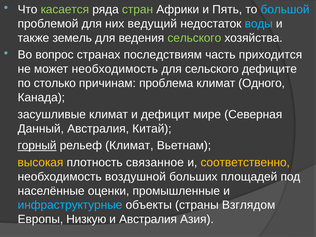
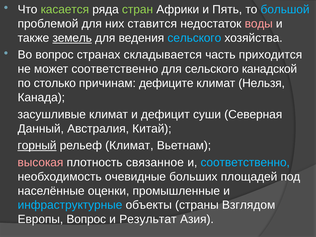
ведущий: ведущий -> ставится
воды colour: light blue -> pink
земель underline: none -> present
сельского at (194, 38) colour: light green -> light blue
последствиям: последствиям -> складывается
может необходимость: необходимость -> соответственно
дефиците: дефиците -> канадской
проблема: проблема -> дефиците
Одного: Одного -> Нельзя
мире: мире -> суши
высокая colour: yellow -> pink
соответственно at (245, 162) colour: yellow -> light blue
воздушной: воздушной -> очевидные
Европы Низкую: Низкую -> Вопрос
и Австралия: Австралия -> Результат
